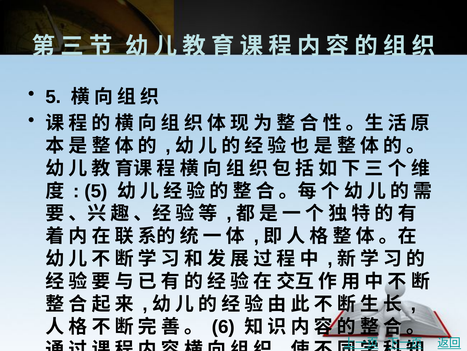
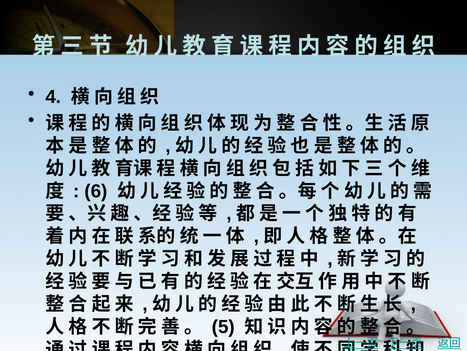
5 at (53, 97): 5 -> 4
5 at (96, 191): 5 -> 6
6: 6 -> 5
